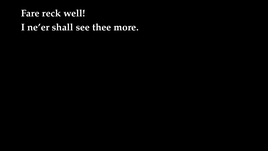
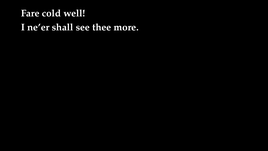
reck: reck -> cold
